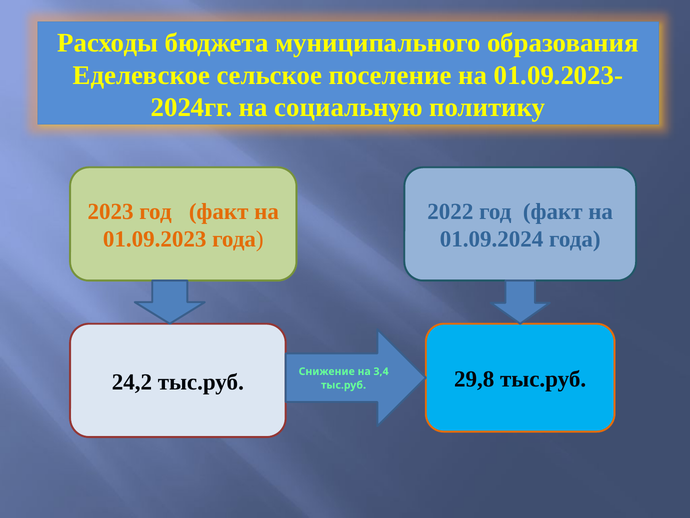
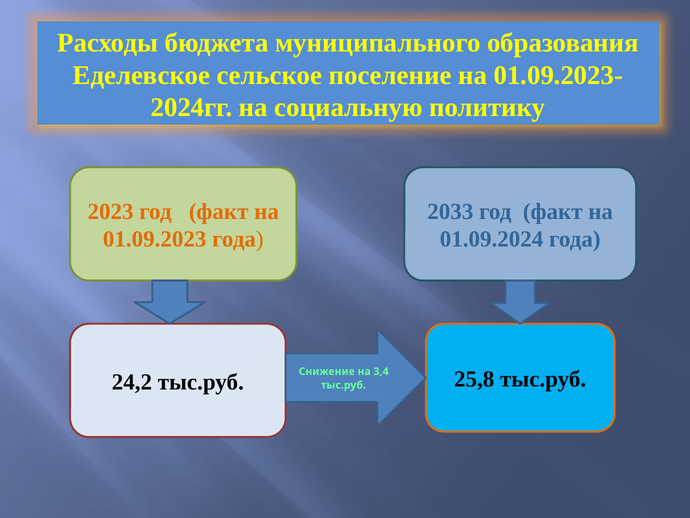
2022: 2022 -> 2033
29,8: 29,8 -> 25,8
